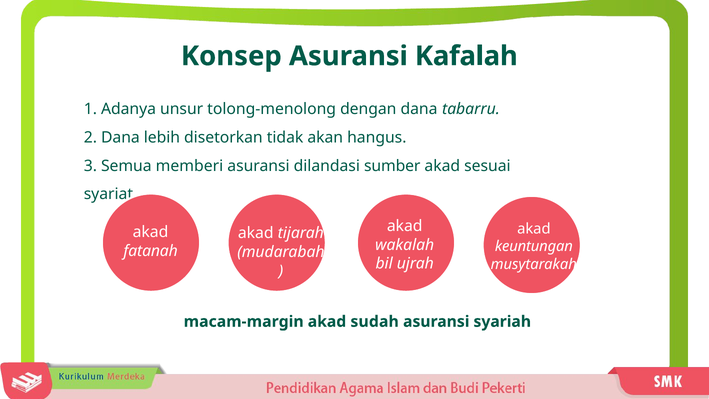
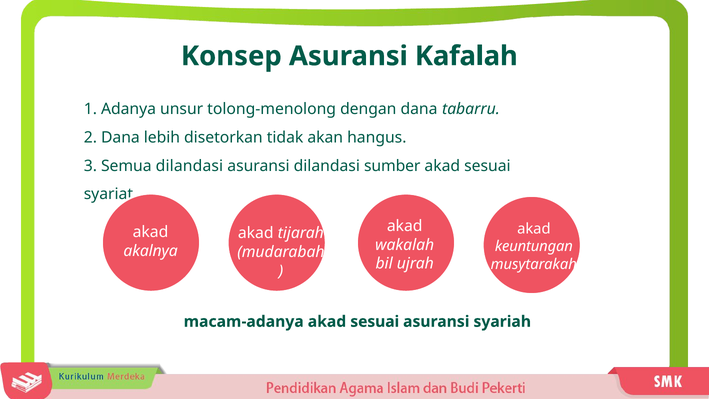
Semua memberi: memberi -> dilandasi
fatanah: fatanah -> akalnya
macam-margin: macam-margin -> macam-adanya
sudah at (375, 322): sudah -> sesuai
